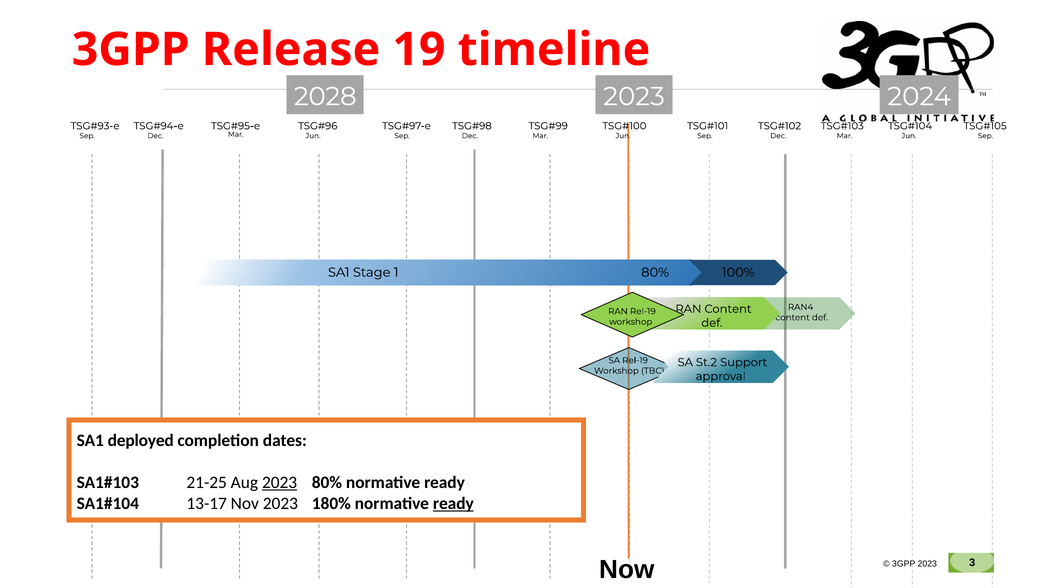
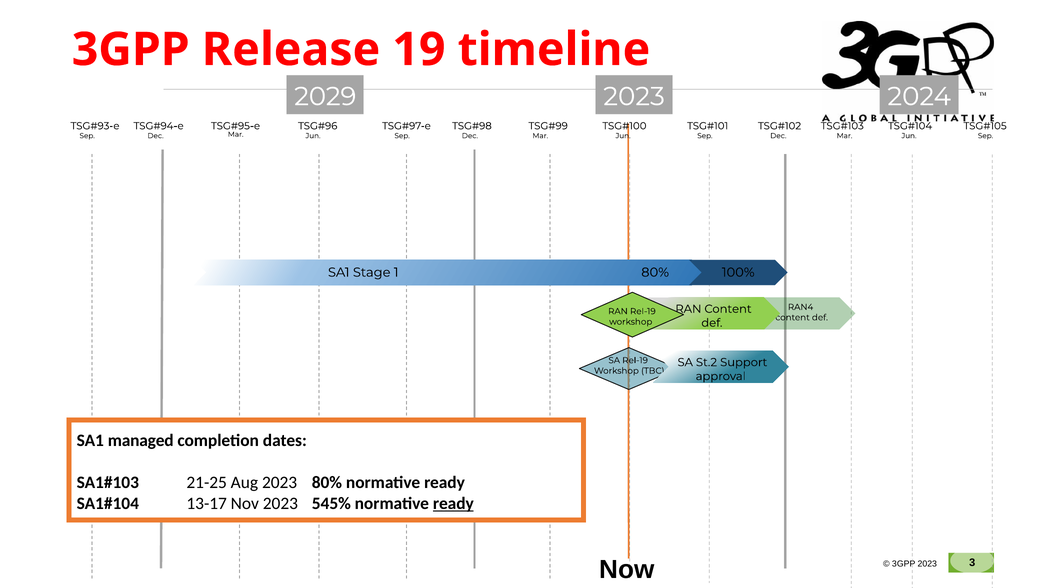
2028: 2028 -> 2029
deployed: deployed -> managed
2023 at (280, 482) underline: present -> none
180%: 180% -> 545%
